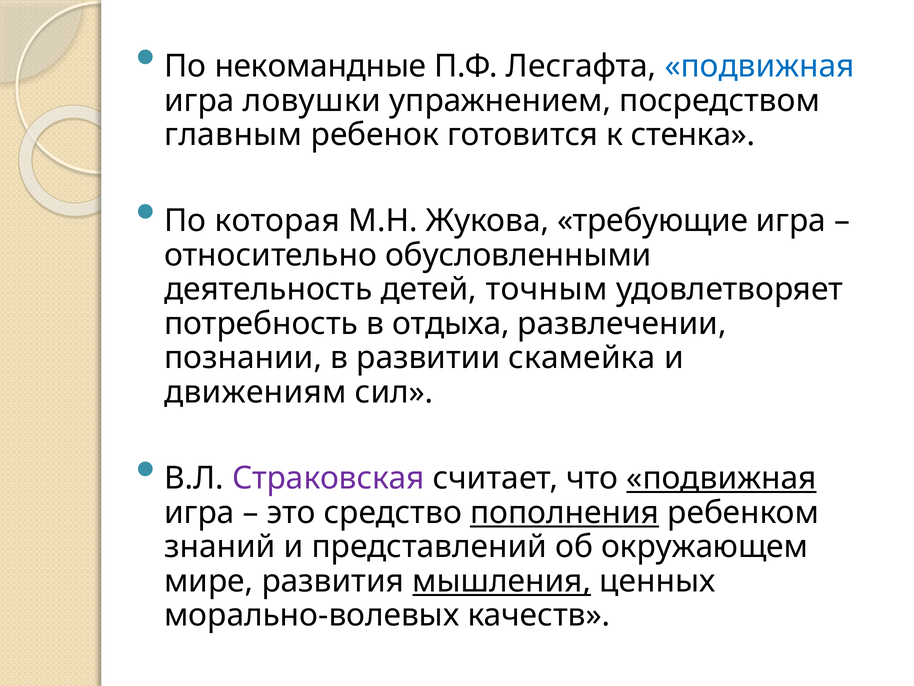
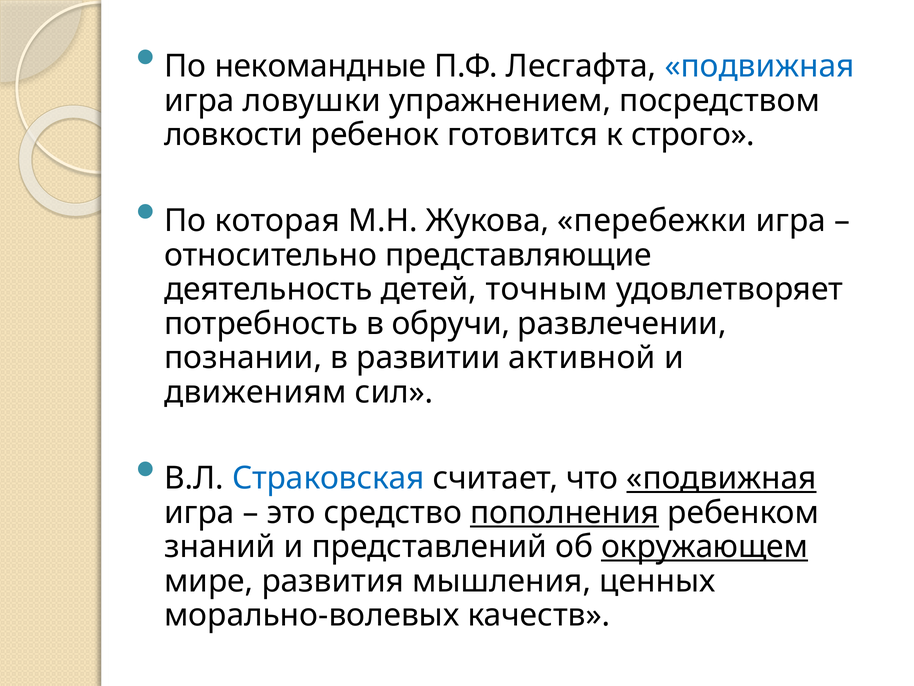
главным: главным -> ловкости
стенка: стенка -> строго
требующие: требующие -> перебежки
обусловленными: обусловленными -> представляющие
отдыха: отдыха -> обручи
скамейка: скамейка -> активной
Страковская colour: purple -> blue
окружающем underline: none -> present
мышления underline: present -> none
